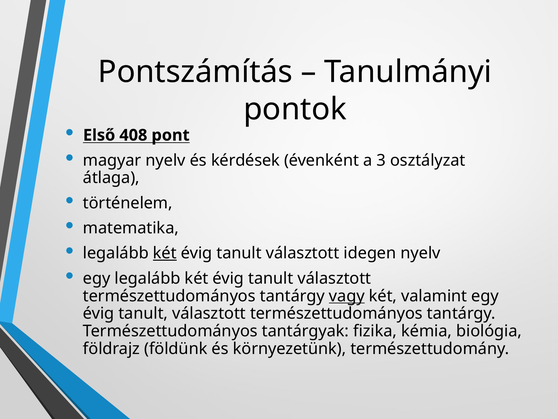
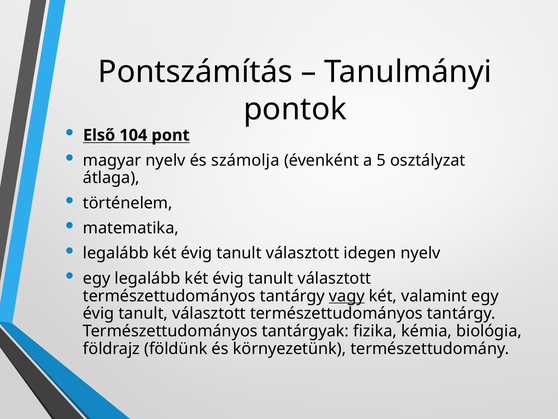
408: 408 -> 104
kérdések: kérdések -> számolja
3: 3 -> 5
két at (165, 253) underline: present -> none
